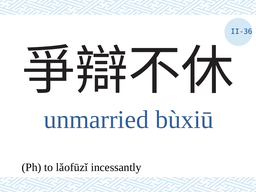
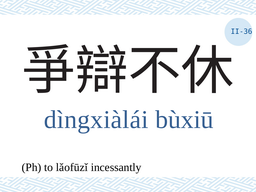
unmarried: unmarried -> dìngxiàlái
